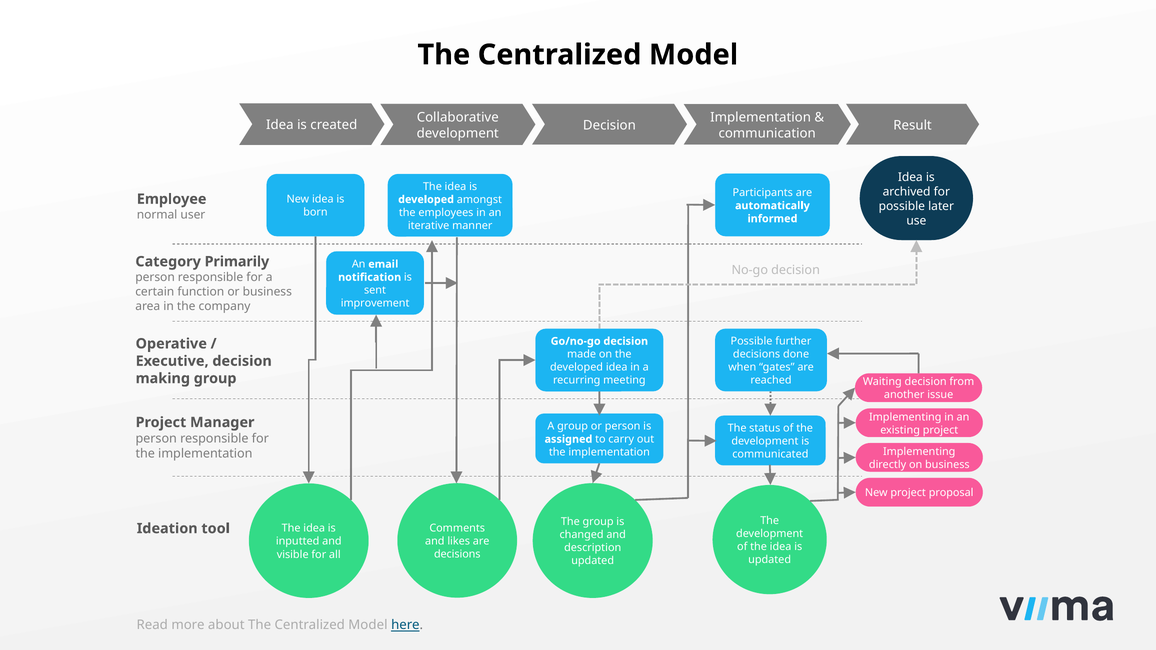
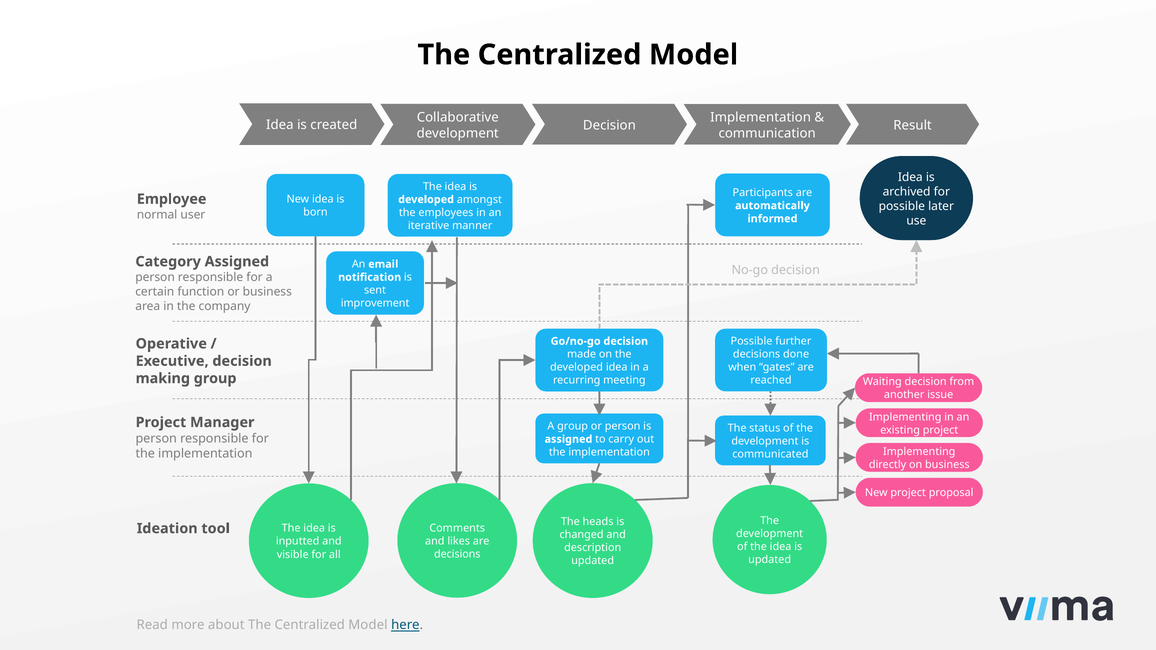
Category Primarily: Primarily -> Assigned
The group: group -> heads
